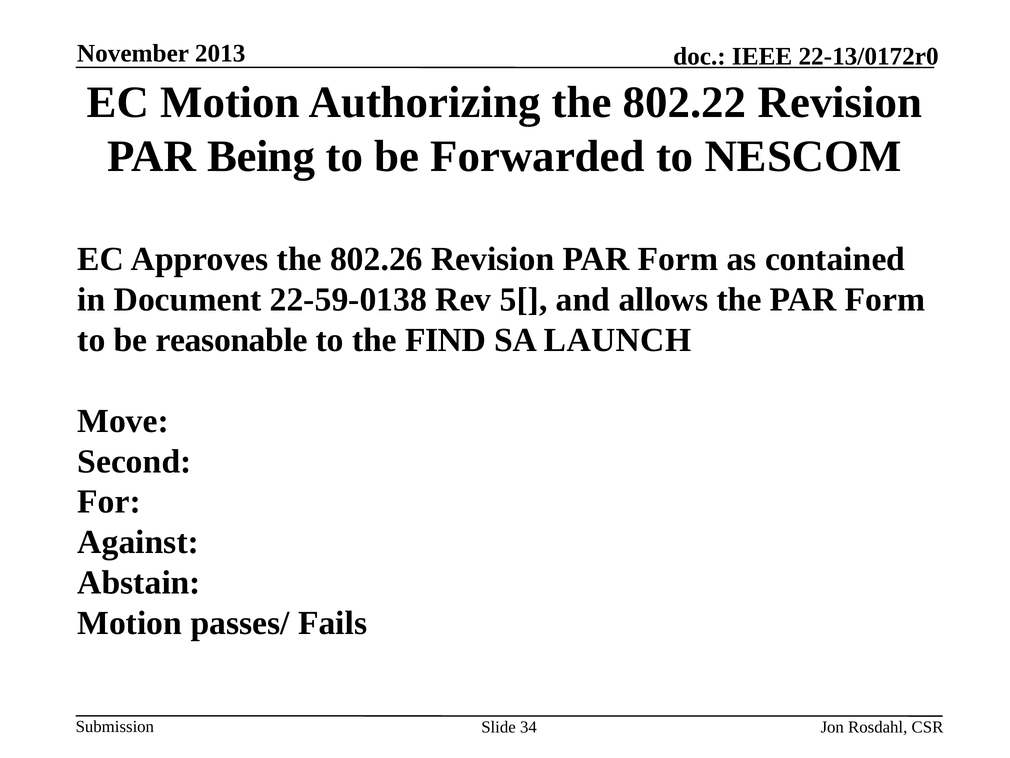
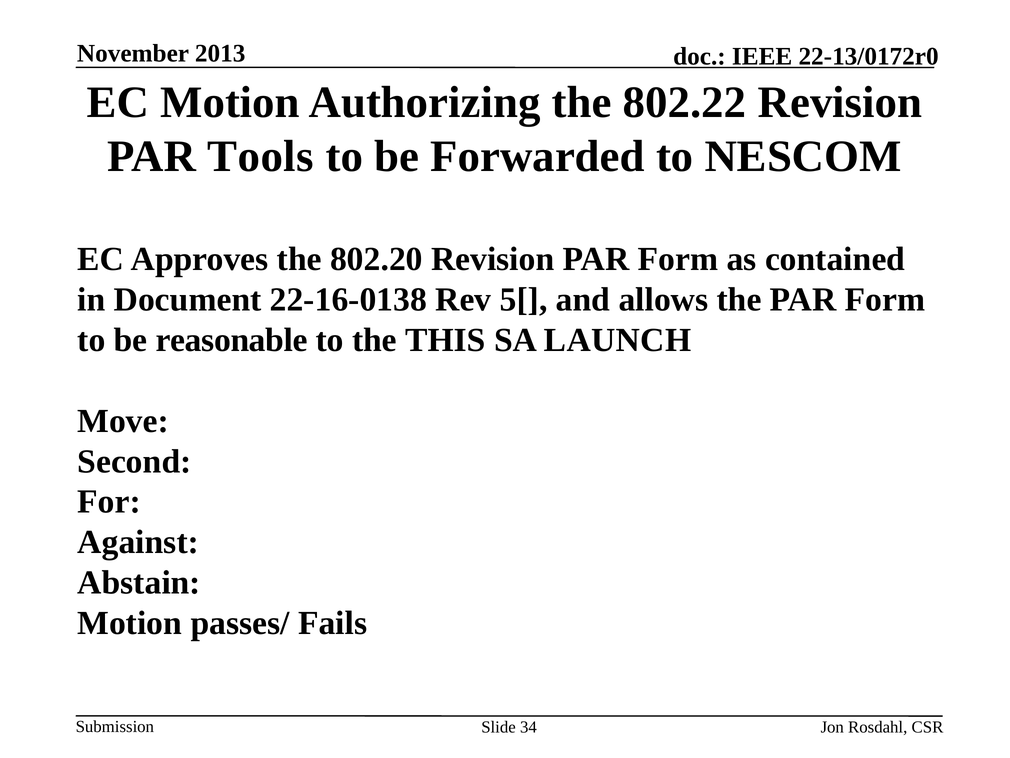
Being: Being -> Tools
802.26: 802.26 -> 802.20
22-59-0138: 22-59-0138 -> 22-16-0138
FIND: FIND -> THIS
